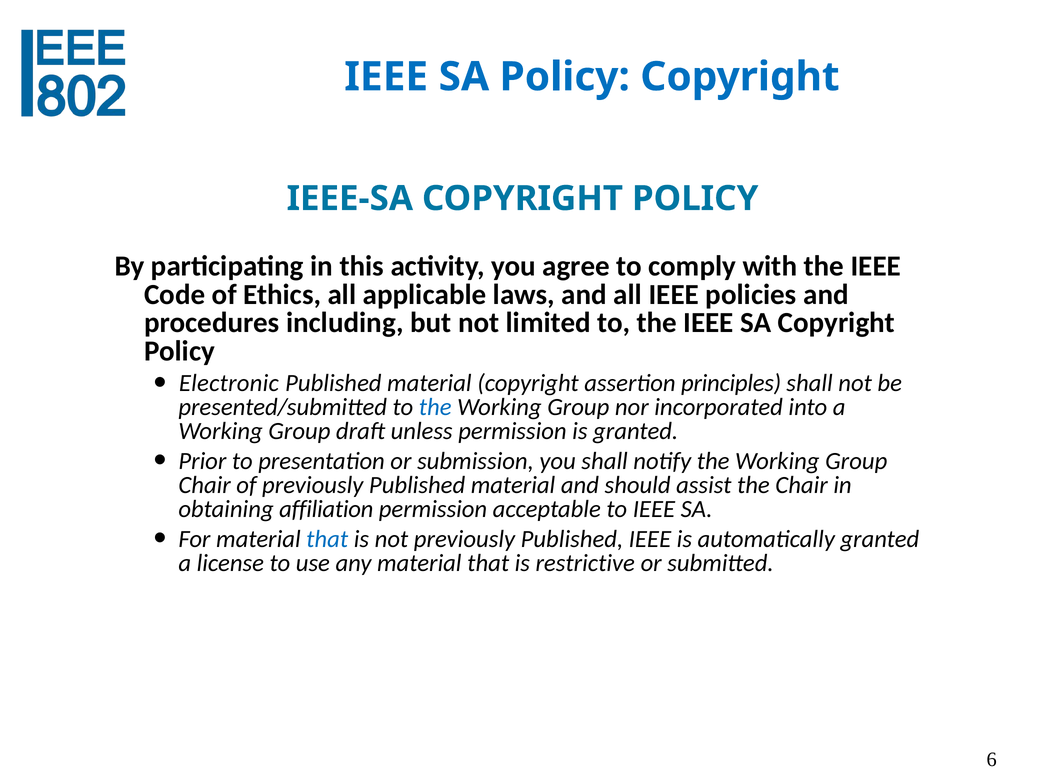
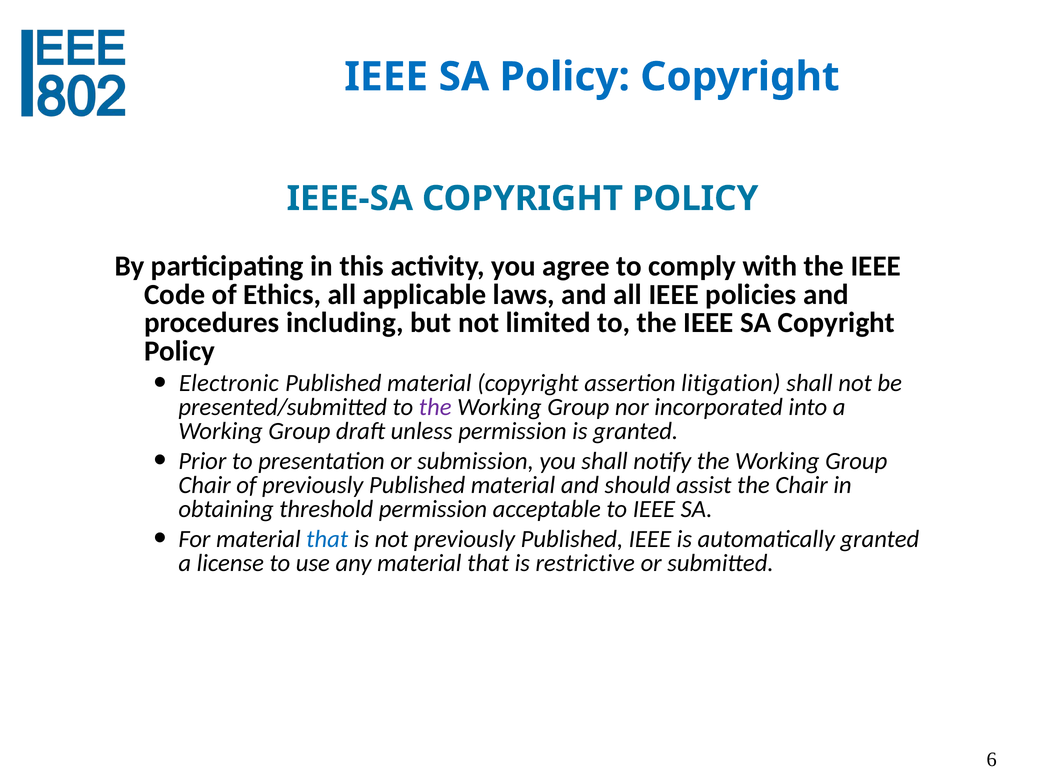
principles: principles -> litigation
the at (435, 407) colour: blue -> purple
affiliation: affiliation -> threshold
